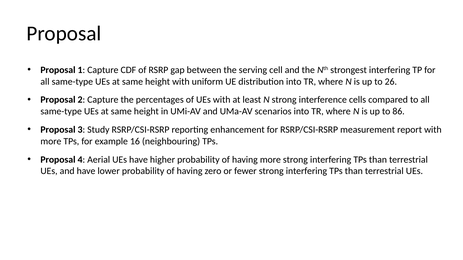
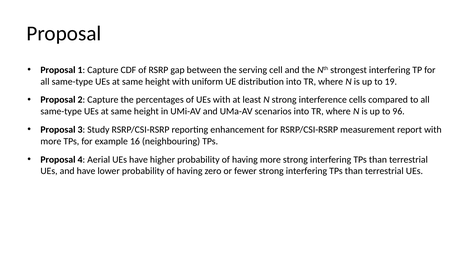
26: 26 -> 19
86: 86 -> 96
